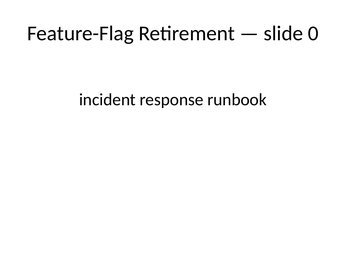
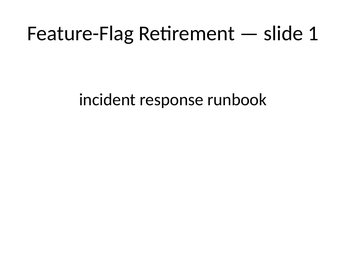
0: 0 -> 1
